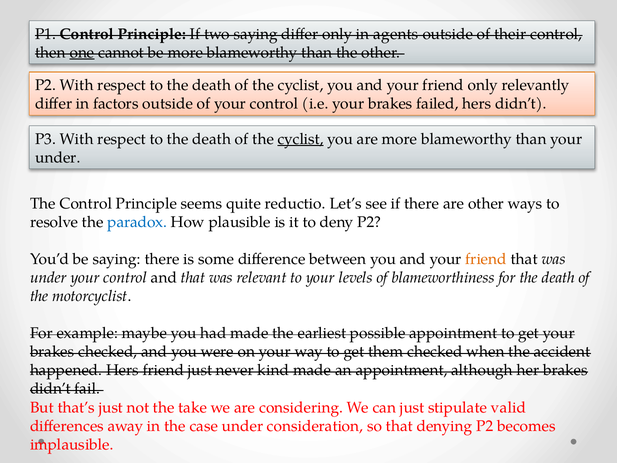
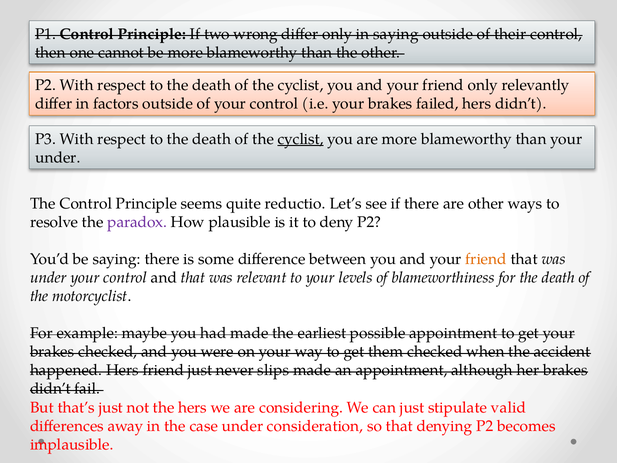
two saying: saying -> wrong
in agents: agents -> saying
one underline: present -> none
paradox colour: blue -> purple
kind: kind -> slips
the take: take -> hers
